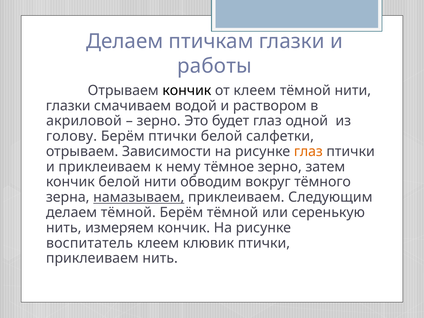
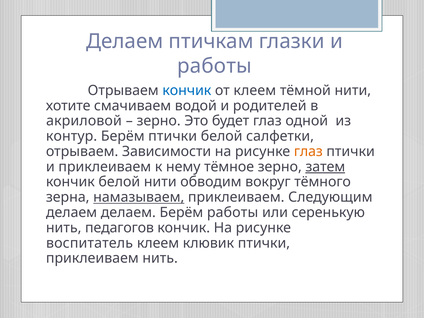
кончик at (187, 90) colour: black -> blue
глазки at (68, 106): глазки -> хотите
раствором: раствором -> родителей
голову: голову -> контур
затем underline: none -> present
делаем тёмной: тёмной -> делаем
Берём тёмной: тёмной -> работы
измеряем: измеряем -> педагогов
